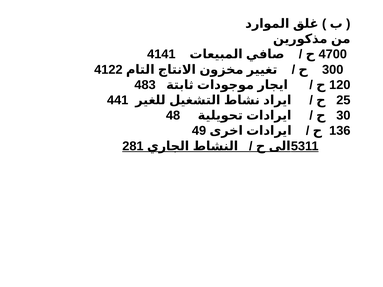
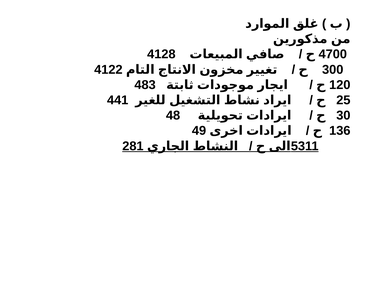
4141: 4141 -> 4128
